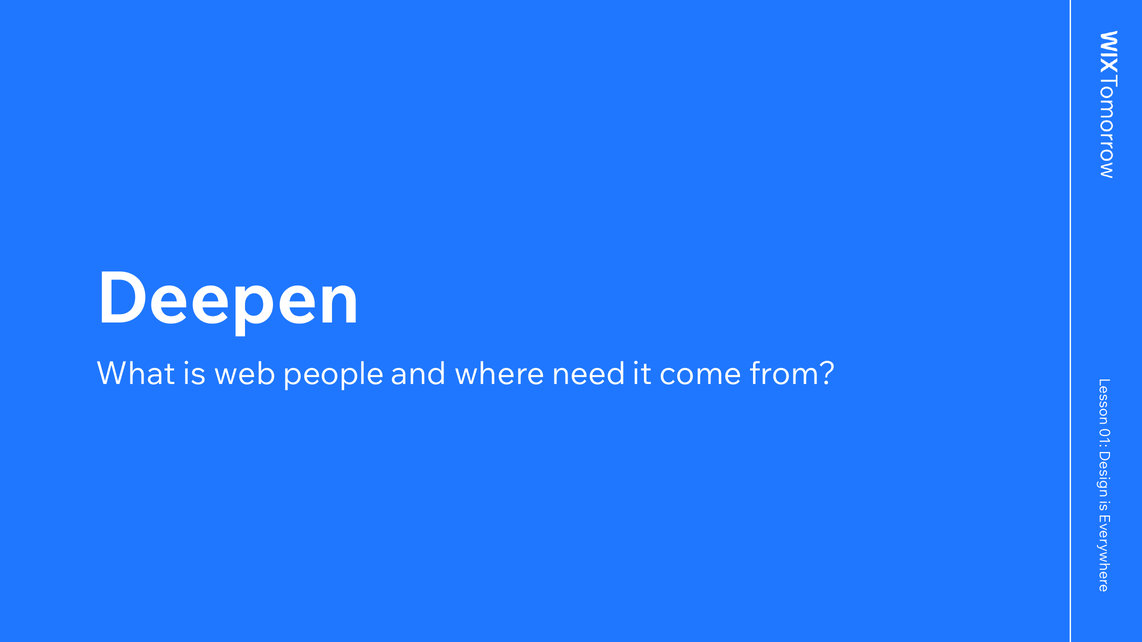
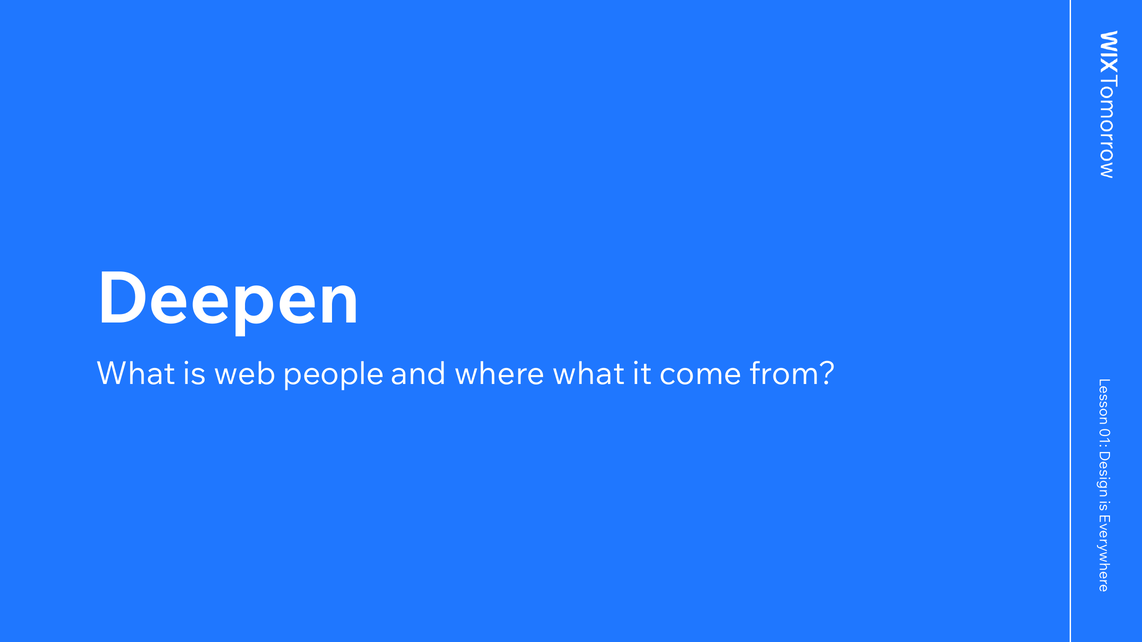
where need: need -> what
